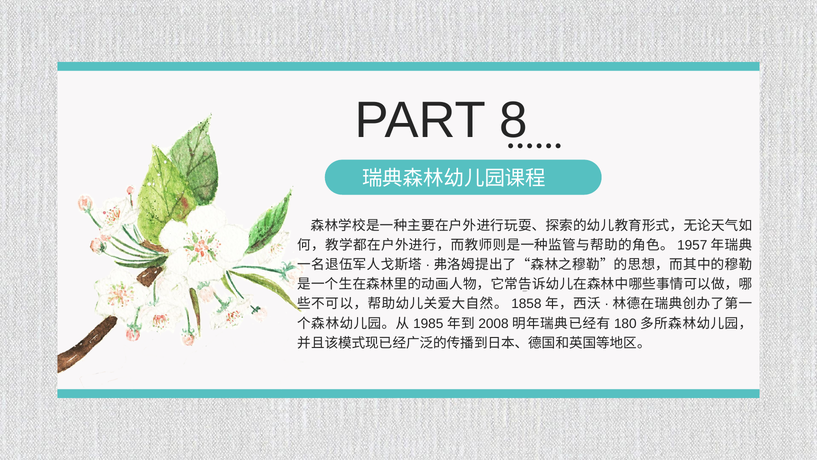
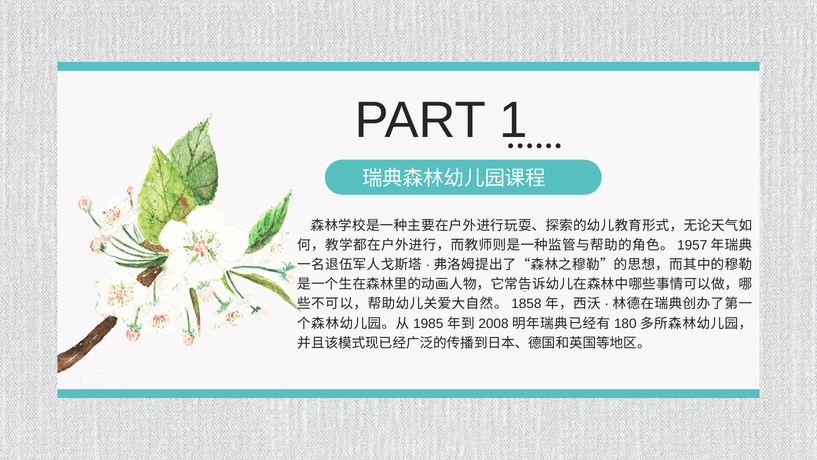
8: 8 -> 1
